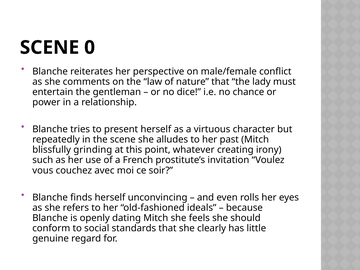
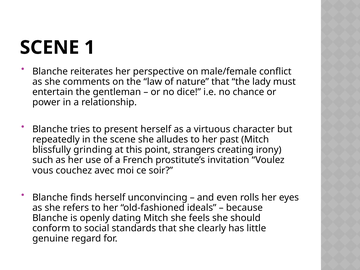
0: 0 -> 1
whatever: whatever -> strangers
